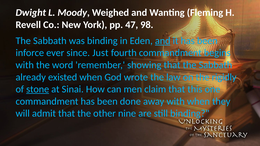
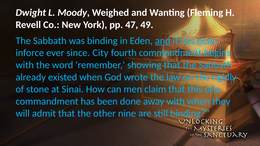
98: 98 -> 49
Just: Just -> City
stone underline: present -> none
